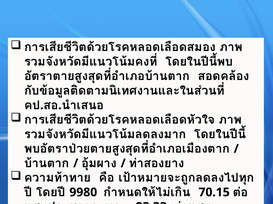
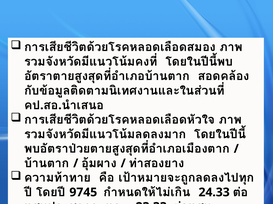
9980: 9980 -> 9745
70.15: 70.15 -> 24.33
